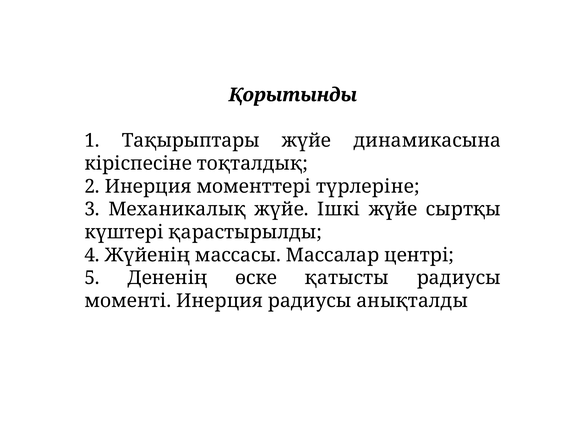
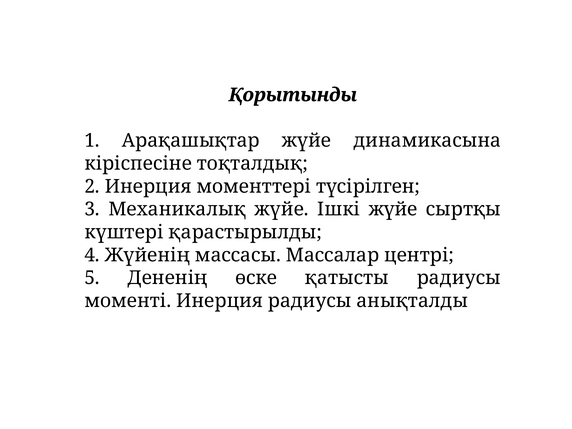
Тақырыптары: Тақырыптары -> Арақашықтар
түрлеріне: түрлеріне -> түсірілген
